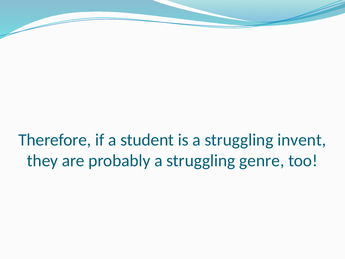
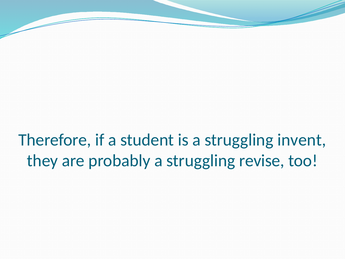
genre: genre -> revise
